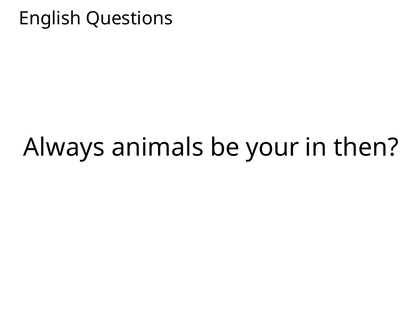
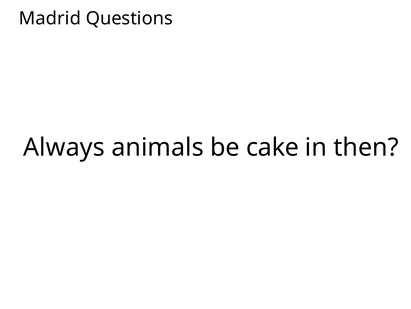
English: English -> Madrid
your: your -> cake
